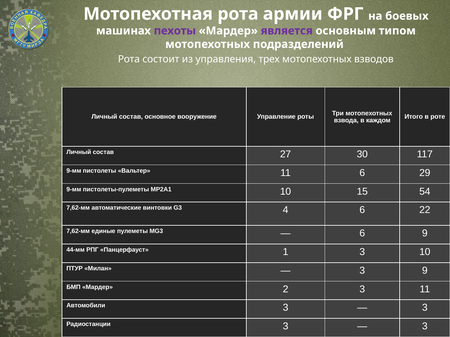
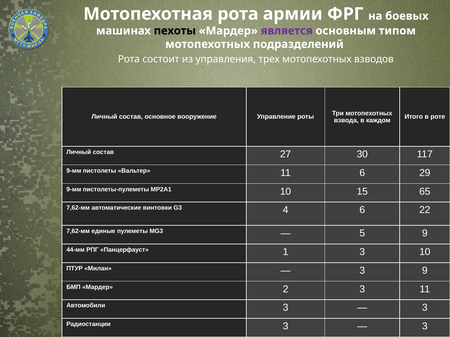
пехоты colour: purple -> black
54: 54 -> 65
6 at (362, 234): 6 -> 5
